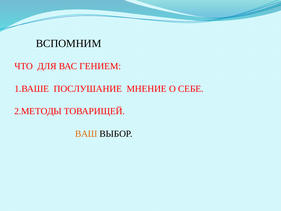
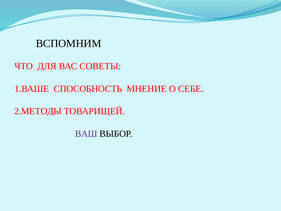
ГЕНИЕМ: ГЕНИЕМ -> СОВЕТЫ
ПОСЛУШАНИЕ: ПОСЛУШАНИЕ -> СПОСОБНОСТЬ
ВАШ colour: orange -> purple
